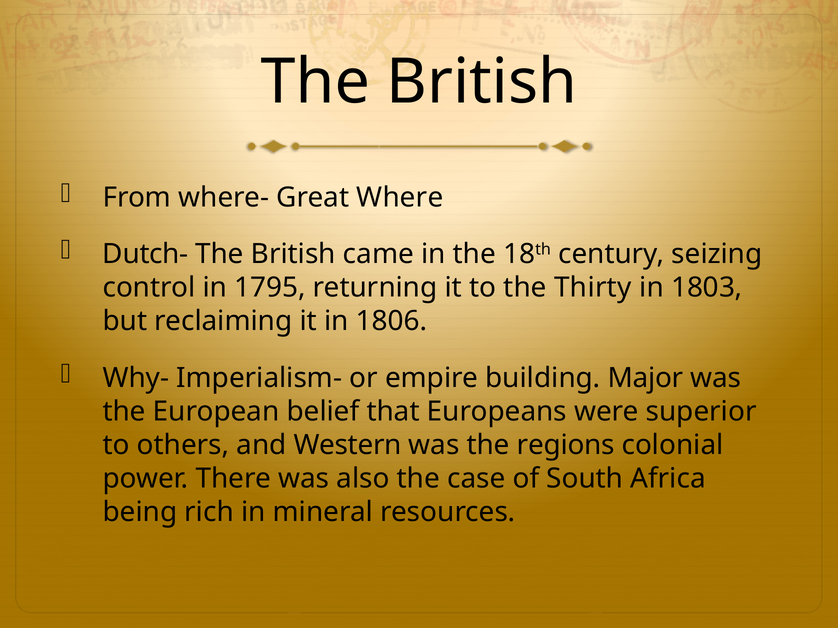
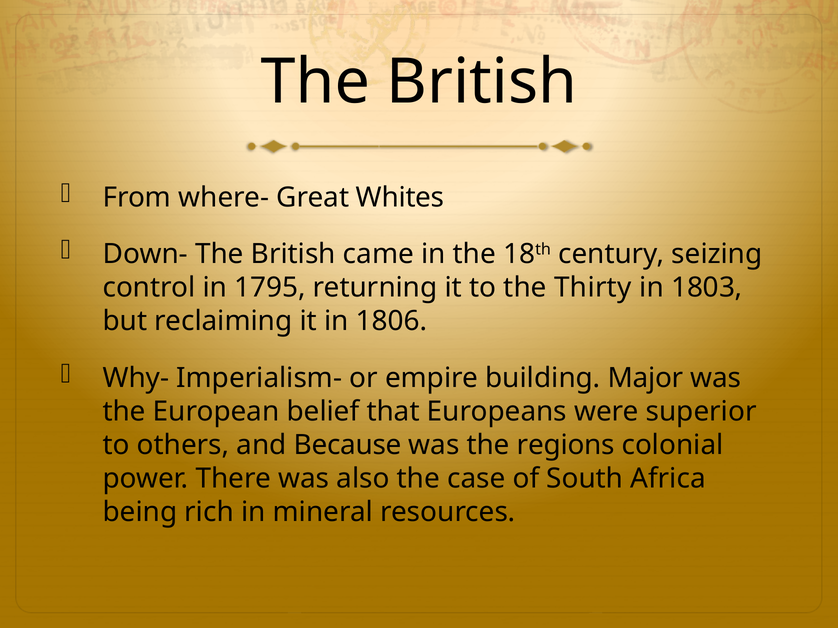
Where: Where -> Whites
Dutch-: Dutch- -> Down-
Western: Western -> Because
